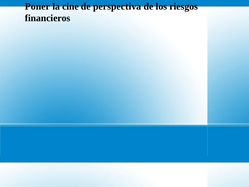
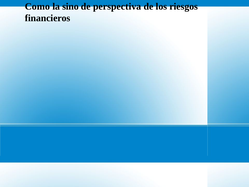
Poner: Poner -> Como
cine: cine -> sino
